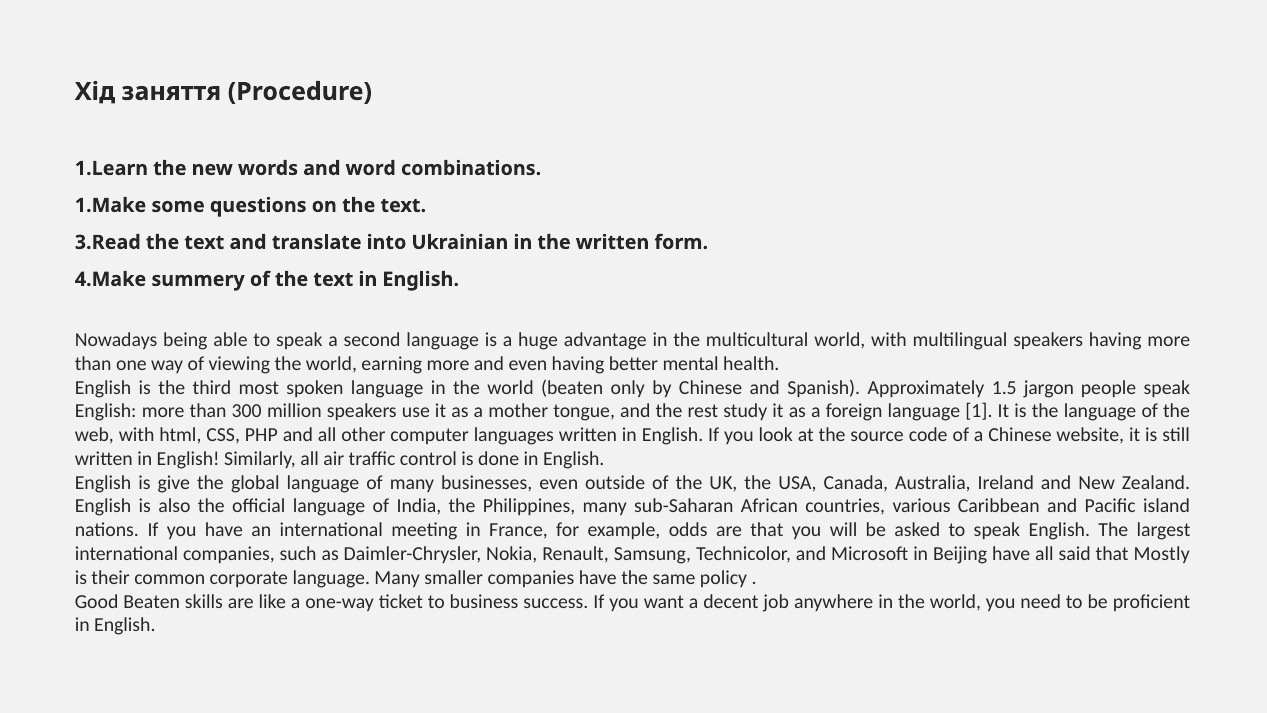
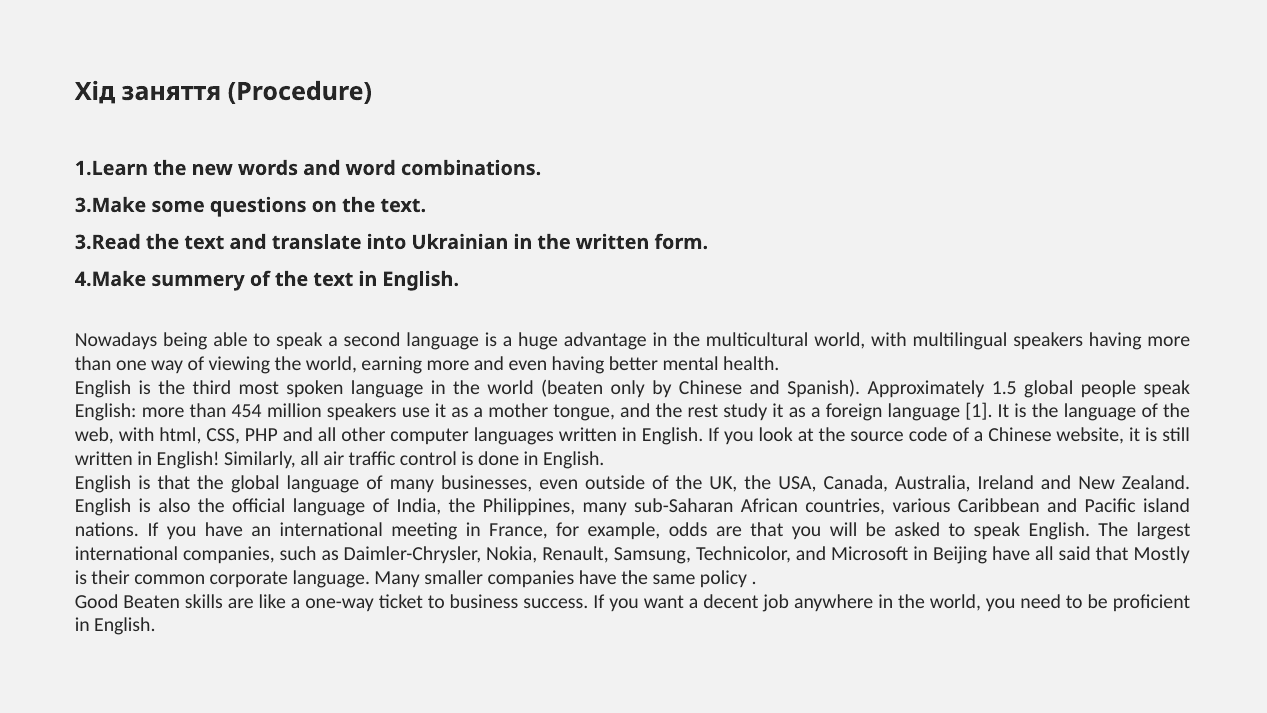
1.Make: 1.Make -> 3.Make
1.5 jargon: jargon -> global
300: 300 -> 454
is give: give -> that
